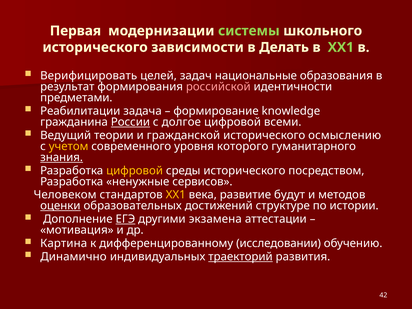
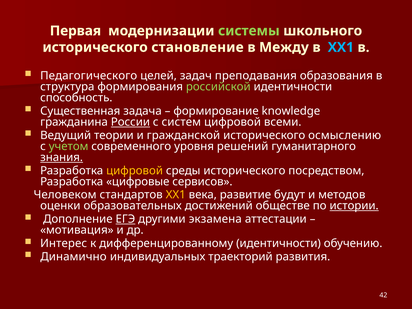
зависимости: зависимости -> становление
Делать: Делать -> Между
ХХ1 at (341, 47) colour: light green -> light blue
Верифицировать: Верифицировать -> Педагогического
национальные: национальные -> преподавания
результат: результат -> структура
российской colour: pink -> light green
предметами: предметами -> способность
Реабилитации: Реабилитации -> Существенная
долгое: долгое -> систем
учетом colour: yellow -> light green
которого: которого -> решений
ненужные: ненужные -> цифровые
оценки underline: present -> none
структуре: структуре -> обществе
истории underline: none -> present
Картина: Картина -> Интерес
дифференцированному исследовании: исследовании -> идентичности
траекторий underline: present -> none
